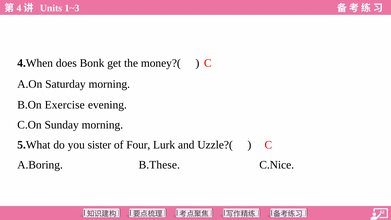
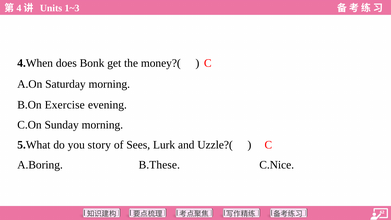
sister: sister -> story
Four: Four -> Sees
